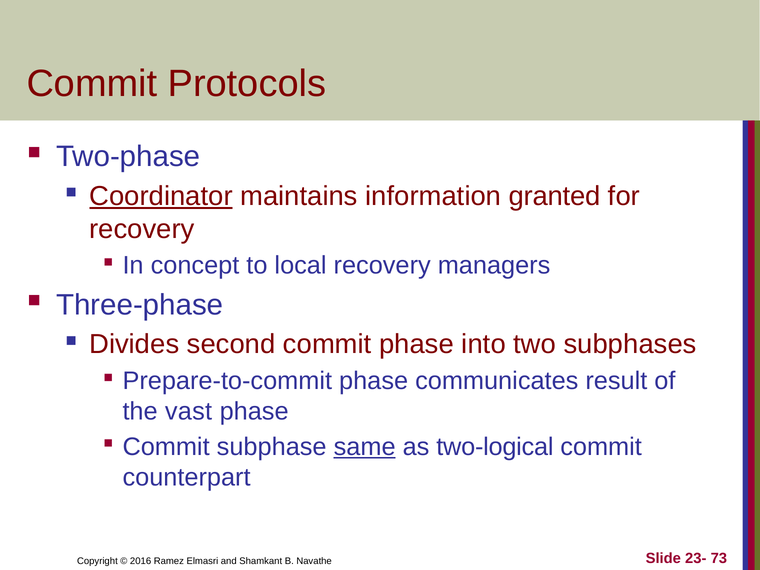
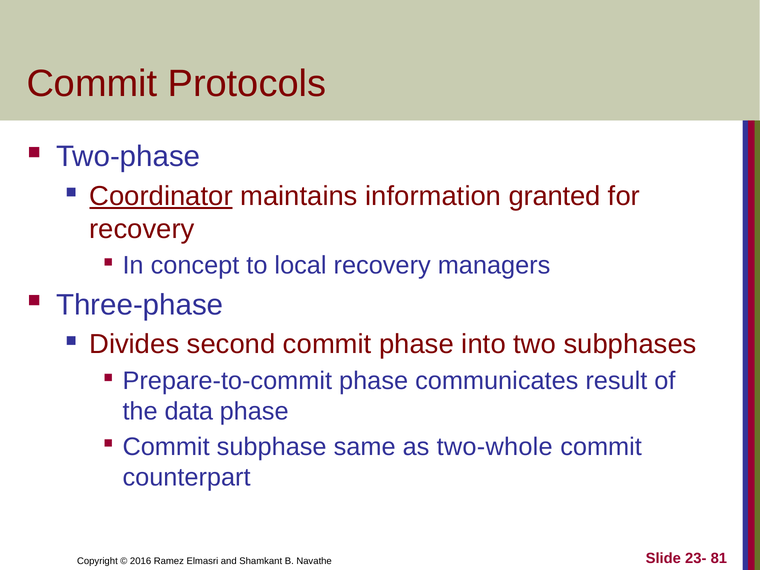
vast: vast -> data
same underline: present -> none
two-logical: two-logical -> two-whole
73: 73 -> 81
